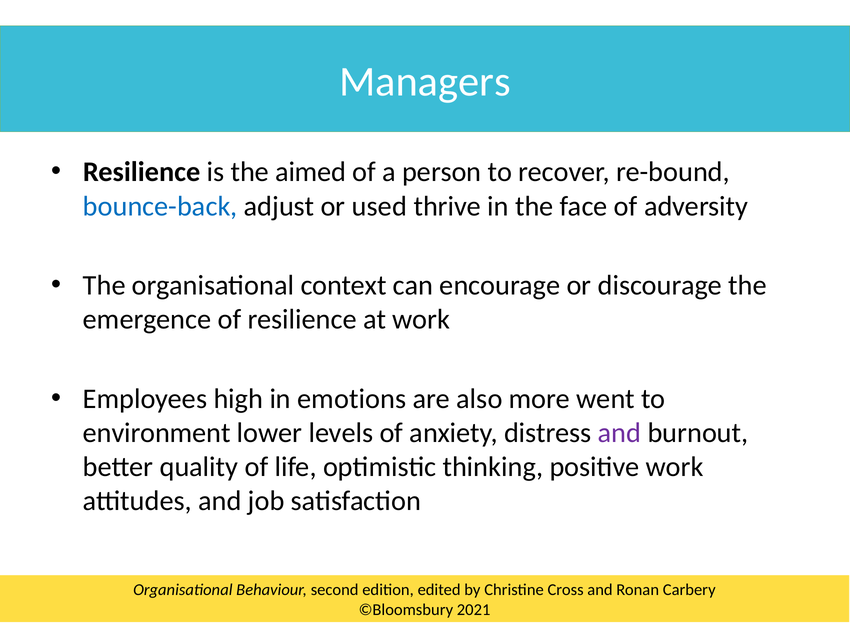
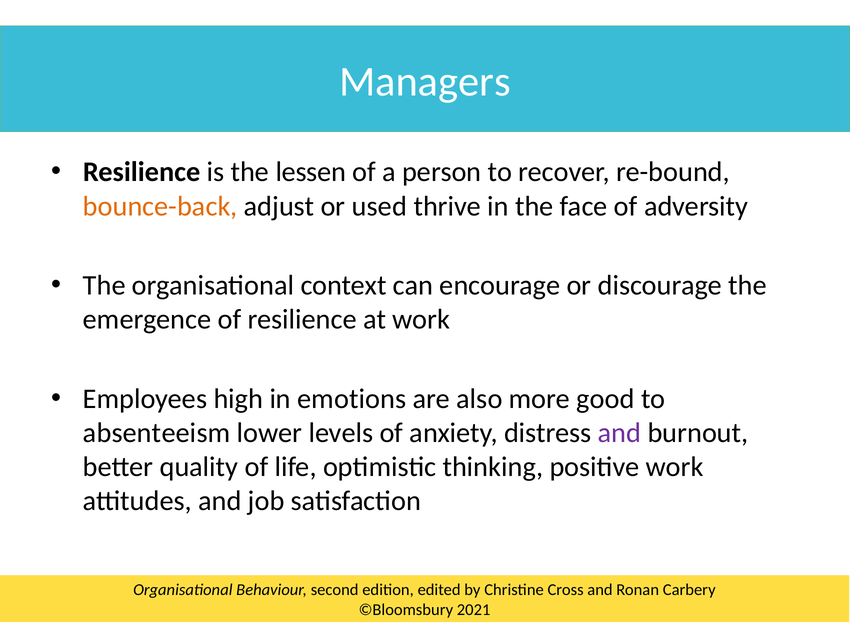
aimed: aimed -> lessen
bounce-back colour: blue -> orange
went: went -> good
environment: environment -> absenteeism
